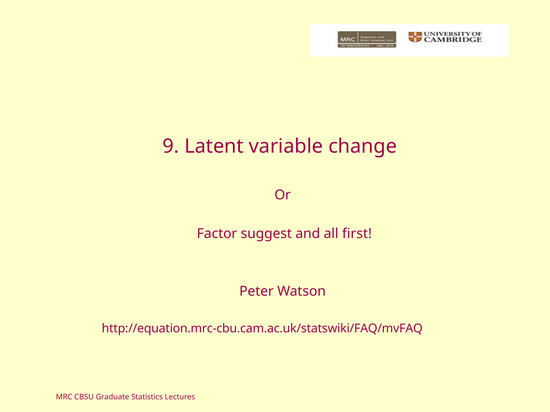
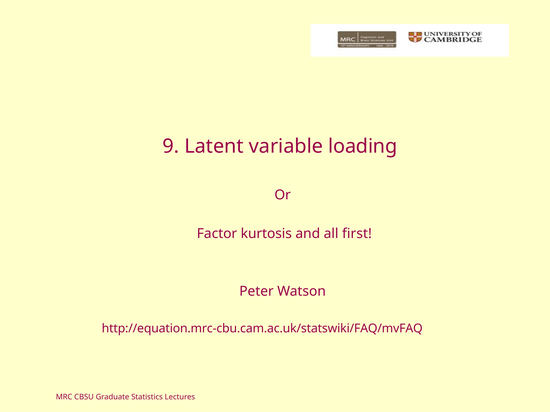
change: change -> loading
suggest: suggest -> kurtosis
